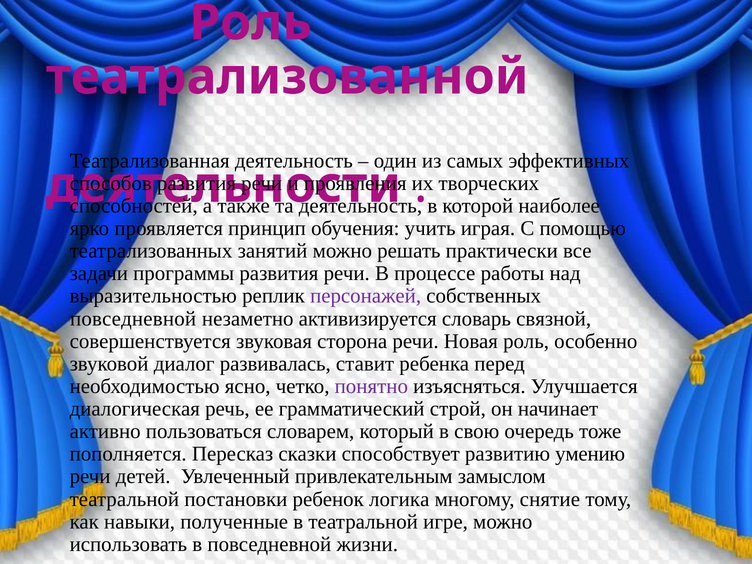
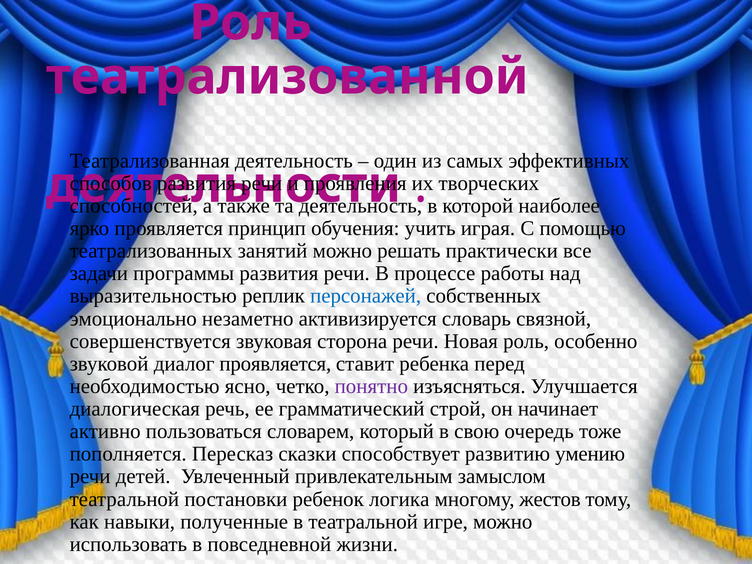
персонажей colour: purple -> blue
повседневной at (133, 319): повседневной -> эмоционально
диалог развивалась: развивалась -> проявляется
снятие: снятие -> жестов
